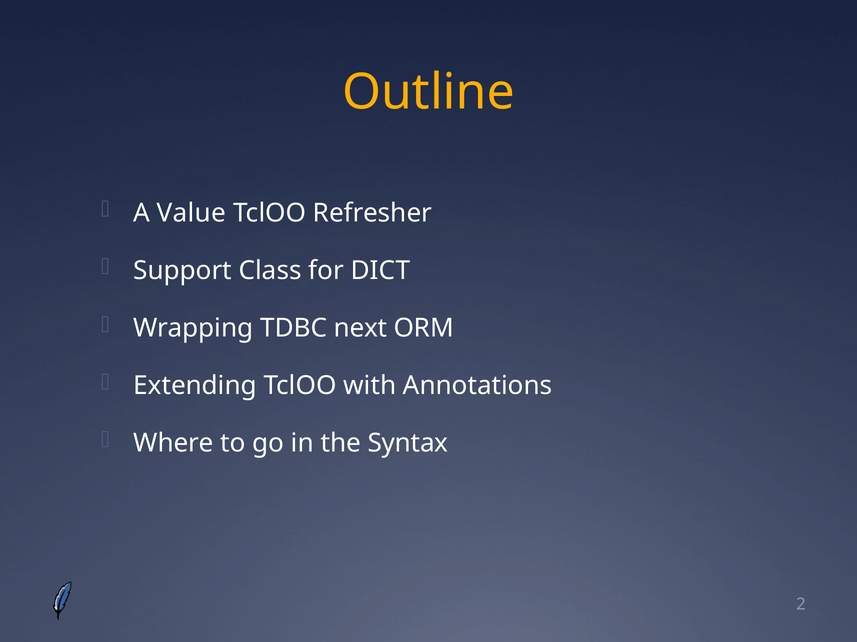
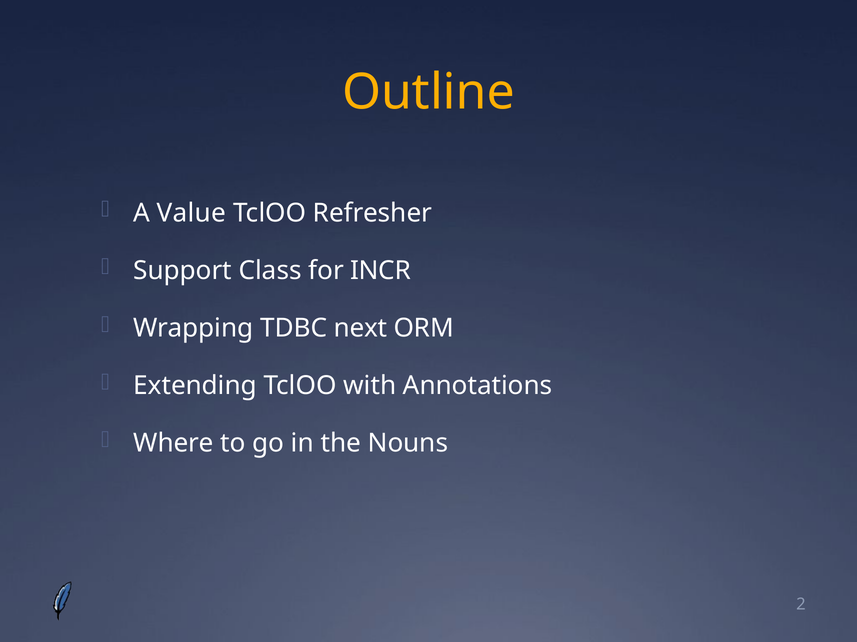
DICT: DICT -> INCR
Syntax: Syntax -> Nouns
